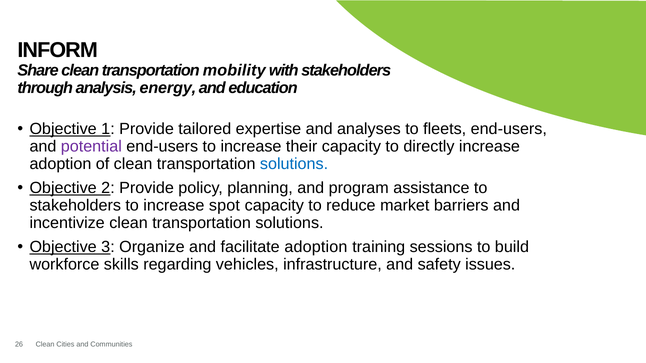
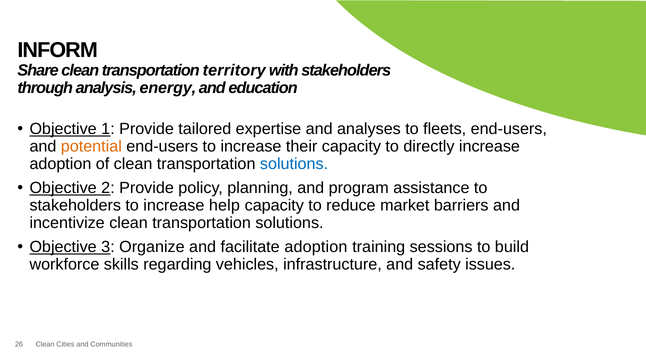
mobility: mobility -> territory
potential colour: purple -> orange
spot: spot -> help
